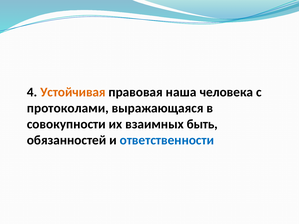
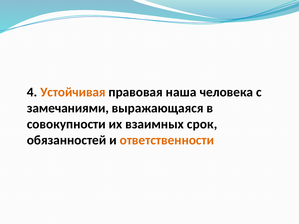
протоколами: протоколами -> замечаниями
быть: быть -> срок
ответственности colour: blue -> orange
